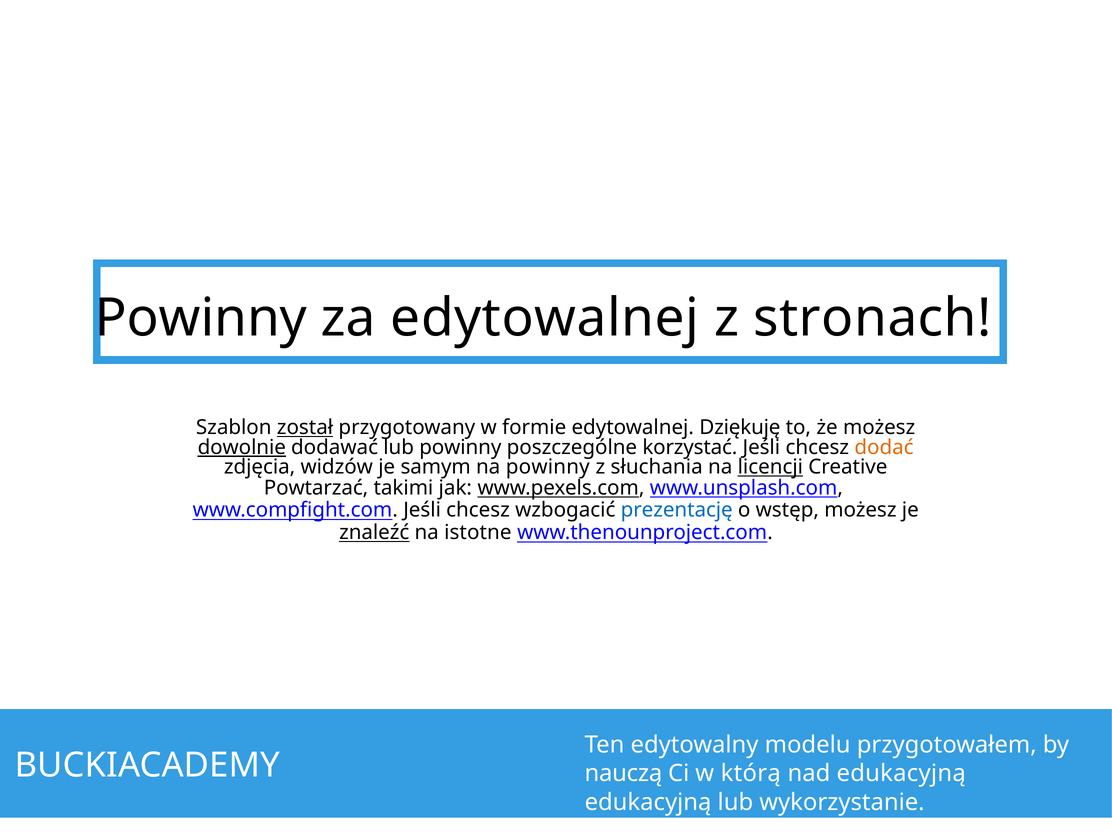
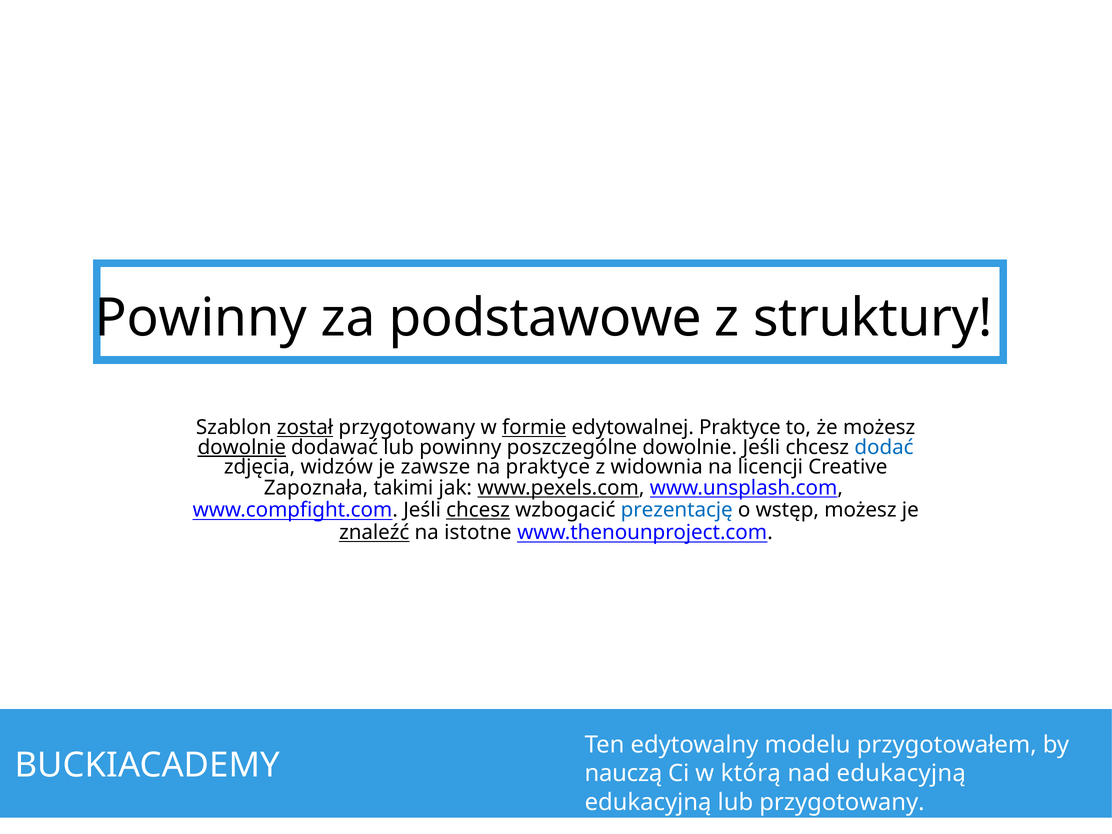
za edytowalnej: edytowalnej -> podstawowe
stronach: stronach -> struktury
formie underline: none -> present
edytowalnej Dziękuję: Dziękuję -> Praktyce
poszczególne korzystać: korzystać -> dowolnie
dodać colour: orange -> blue
samym: samym -> zawsze
na powinny: powinny -> praktyce
słuchania: słuchania -> widownia
licencji underline: present -> none
Powtarzać: Powtarzać -> Zapoznała
chcesz at (478, 510) underline: none -> present
lub wykorzystanie: wykorzystanie -> przygotowany
